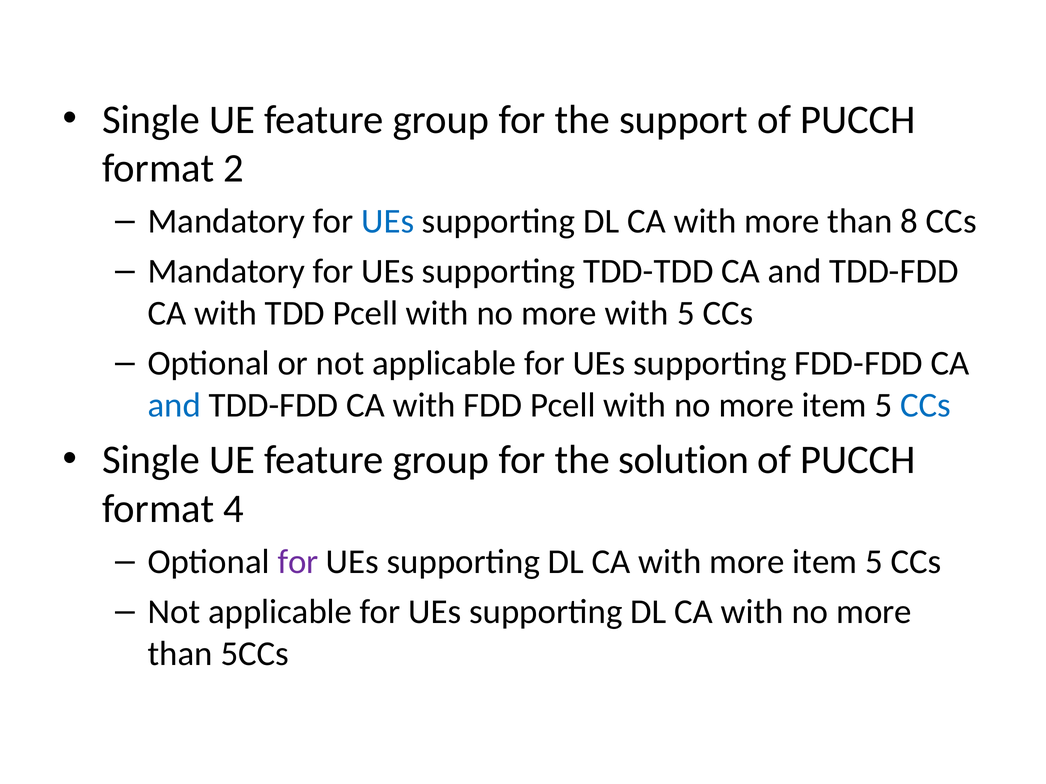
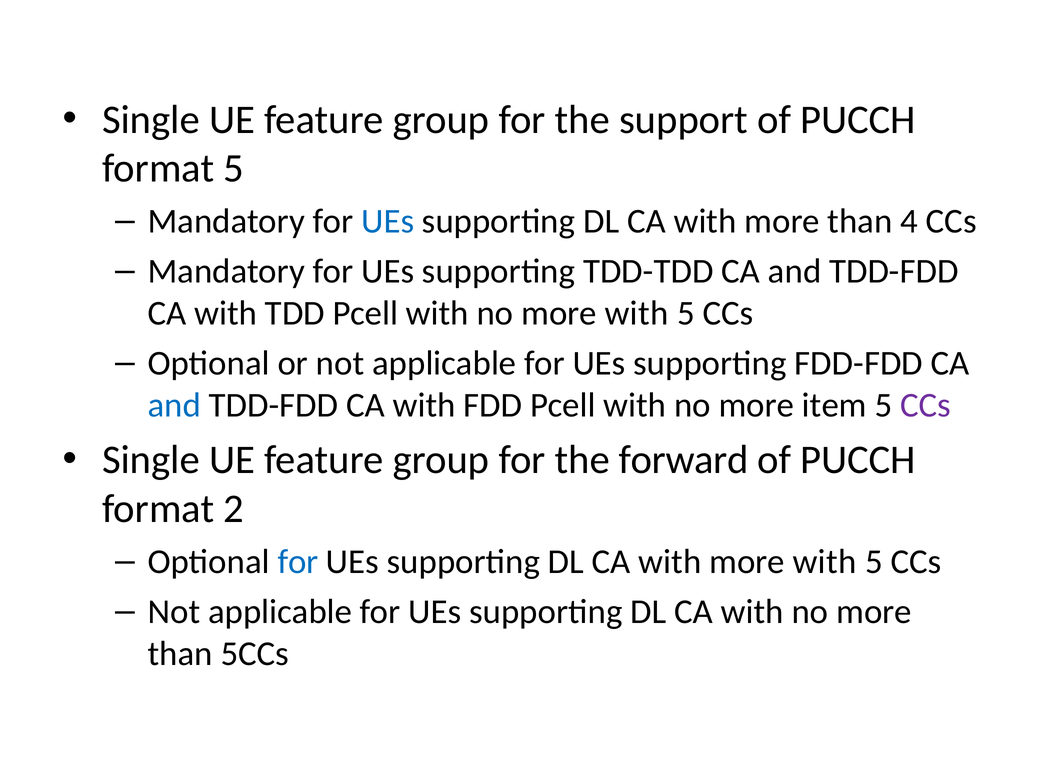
format 2: 2 -> 5
8: 8 -> 4
CCs at (926, 405) colour: blue -> purple
solution: solution -> forward
4: 4 -> 2
for at (298, 562) colour: purple -> blue
with more item: item -> with
